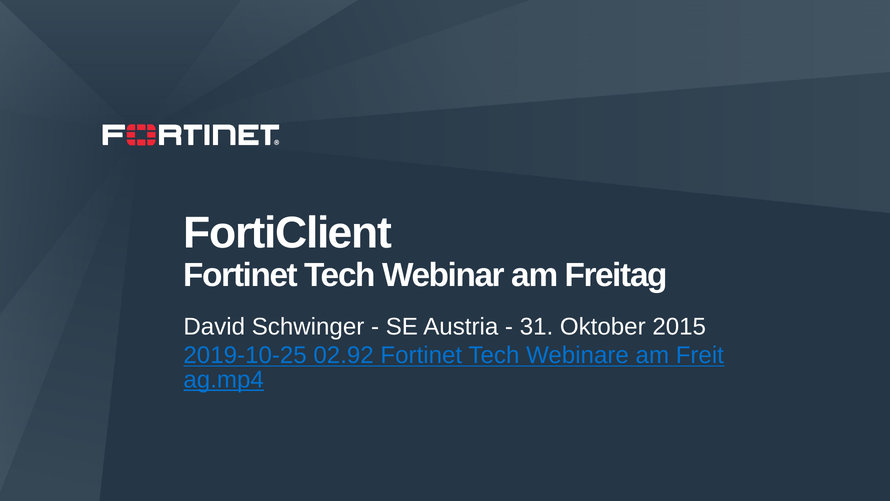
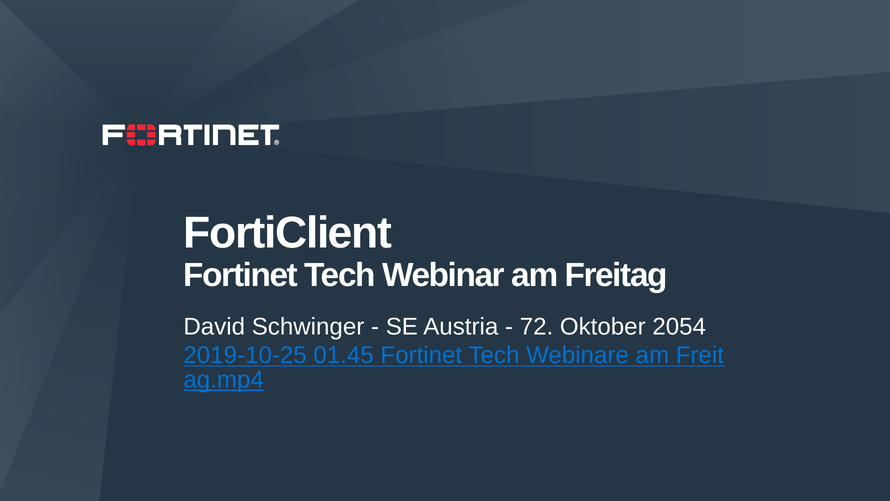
31: 31 -> 72
2015: 2015 -> 2054
02.92: 02.92 -> 01.45
